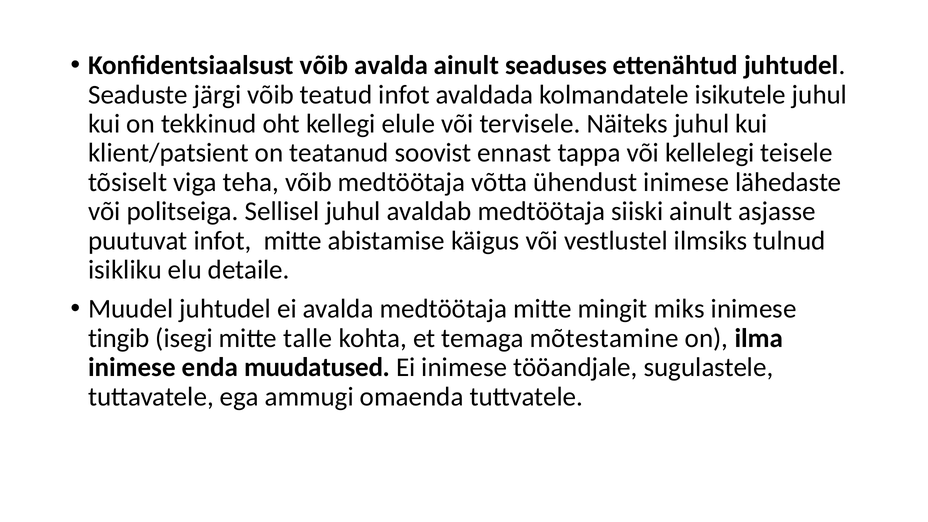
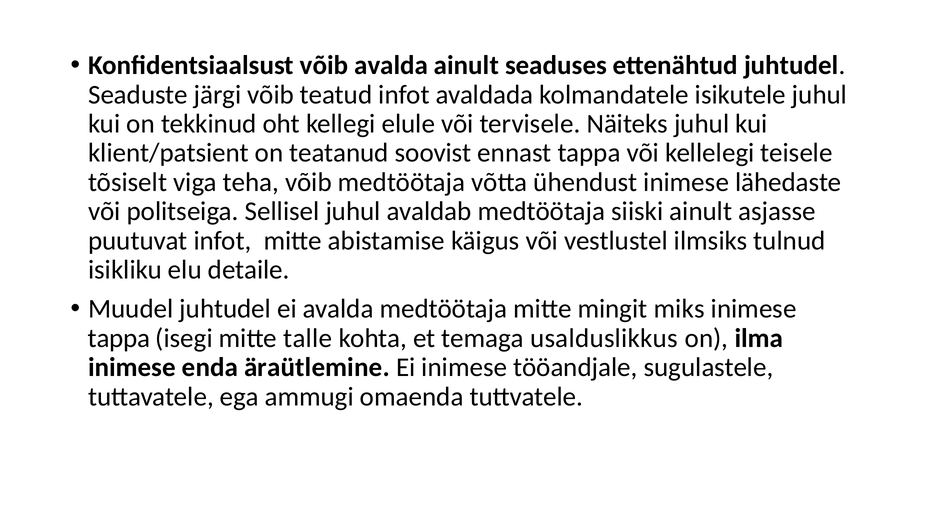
tingib at (119, 338): tingib -> tappa
mõtestamine: mõtestamine -> usalduslikkus
muudatused: muudatused -> äraütlemine
